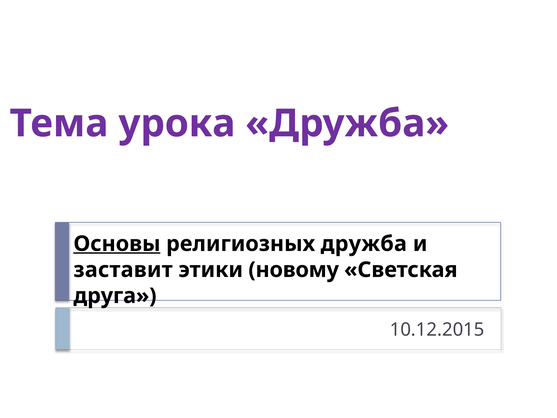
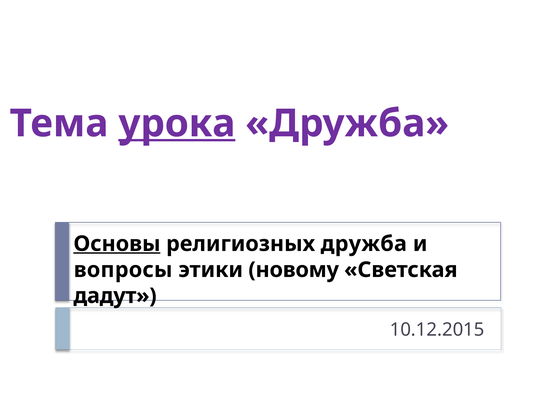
урока underline: none -> present
заставит: заставит -> вопросы
друга: друга -> дадут
